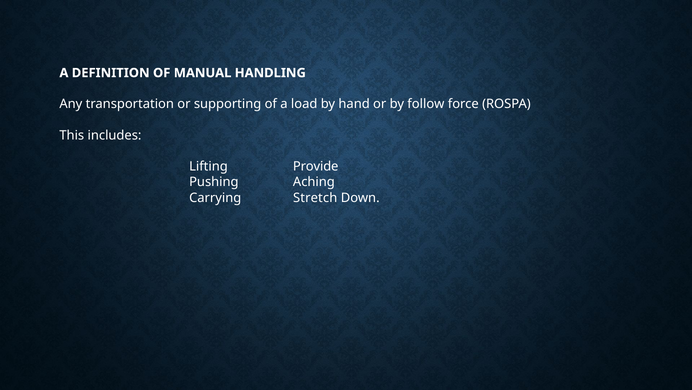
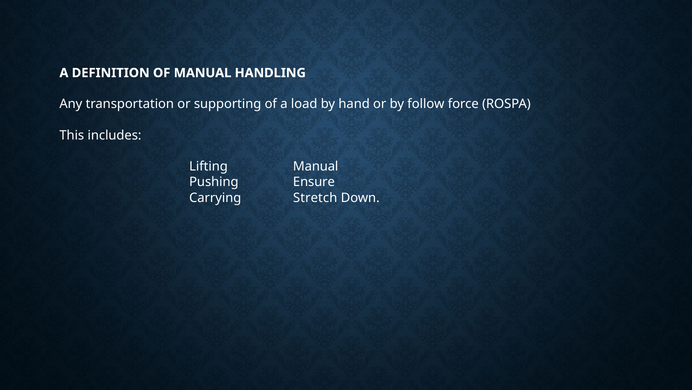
Lifting Provide: Provide -> Manual
Aching: Aching -> Ensure
